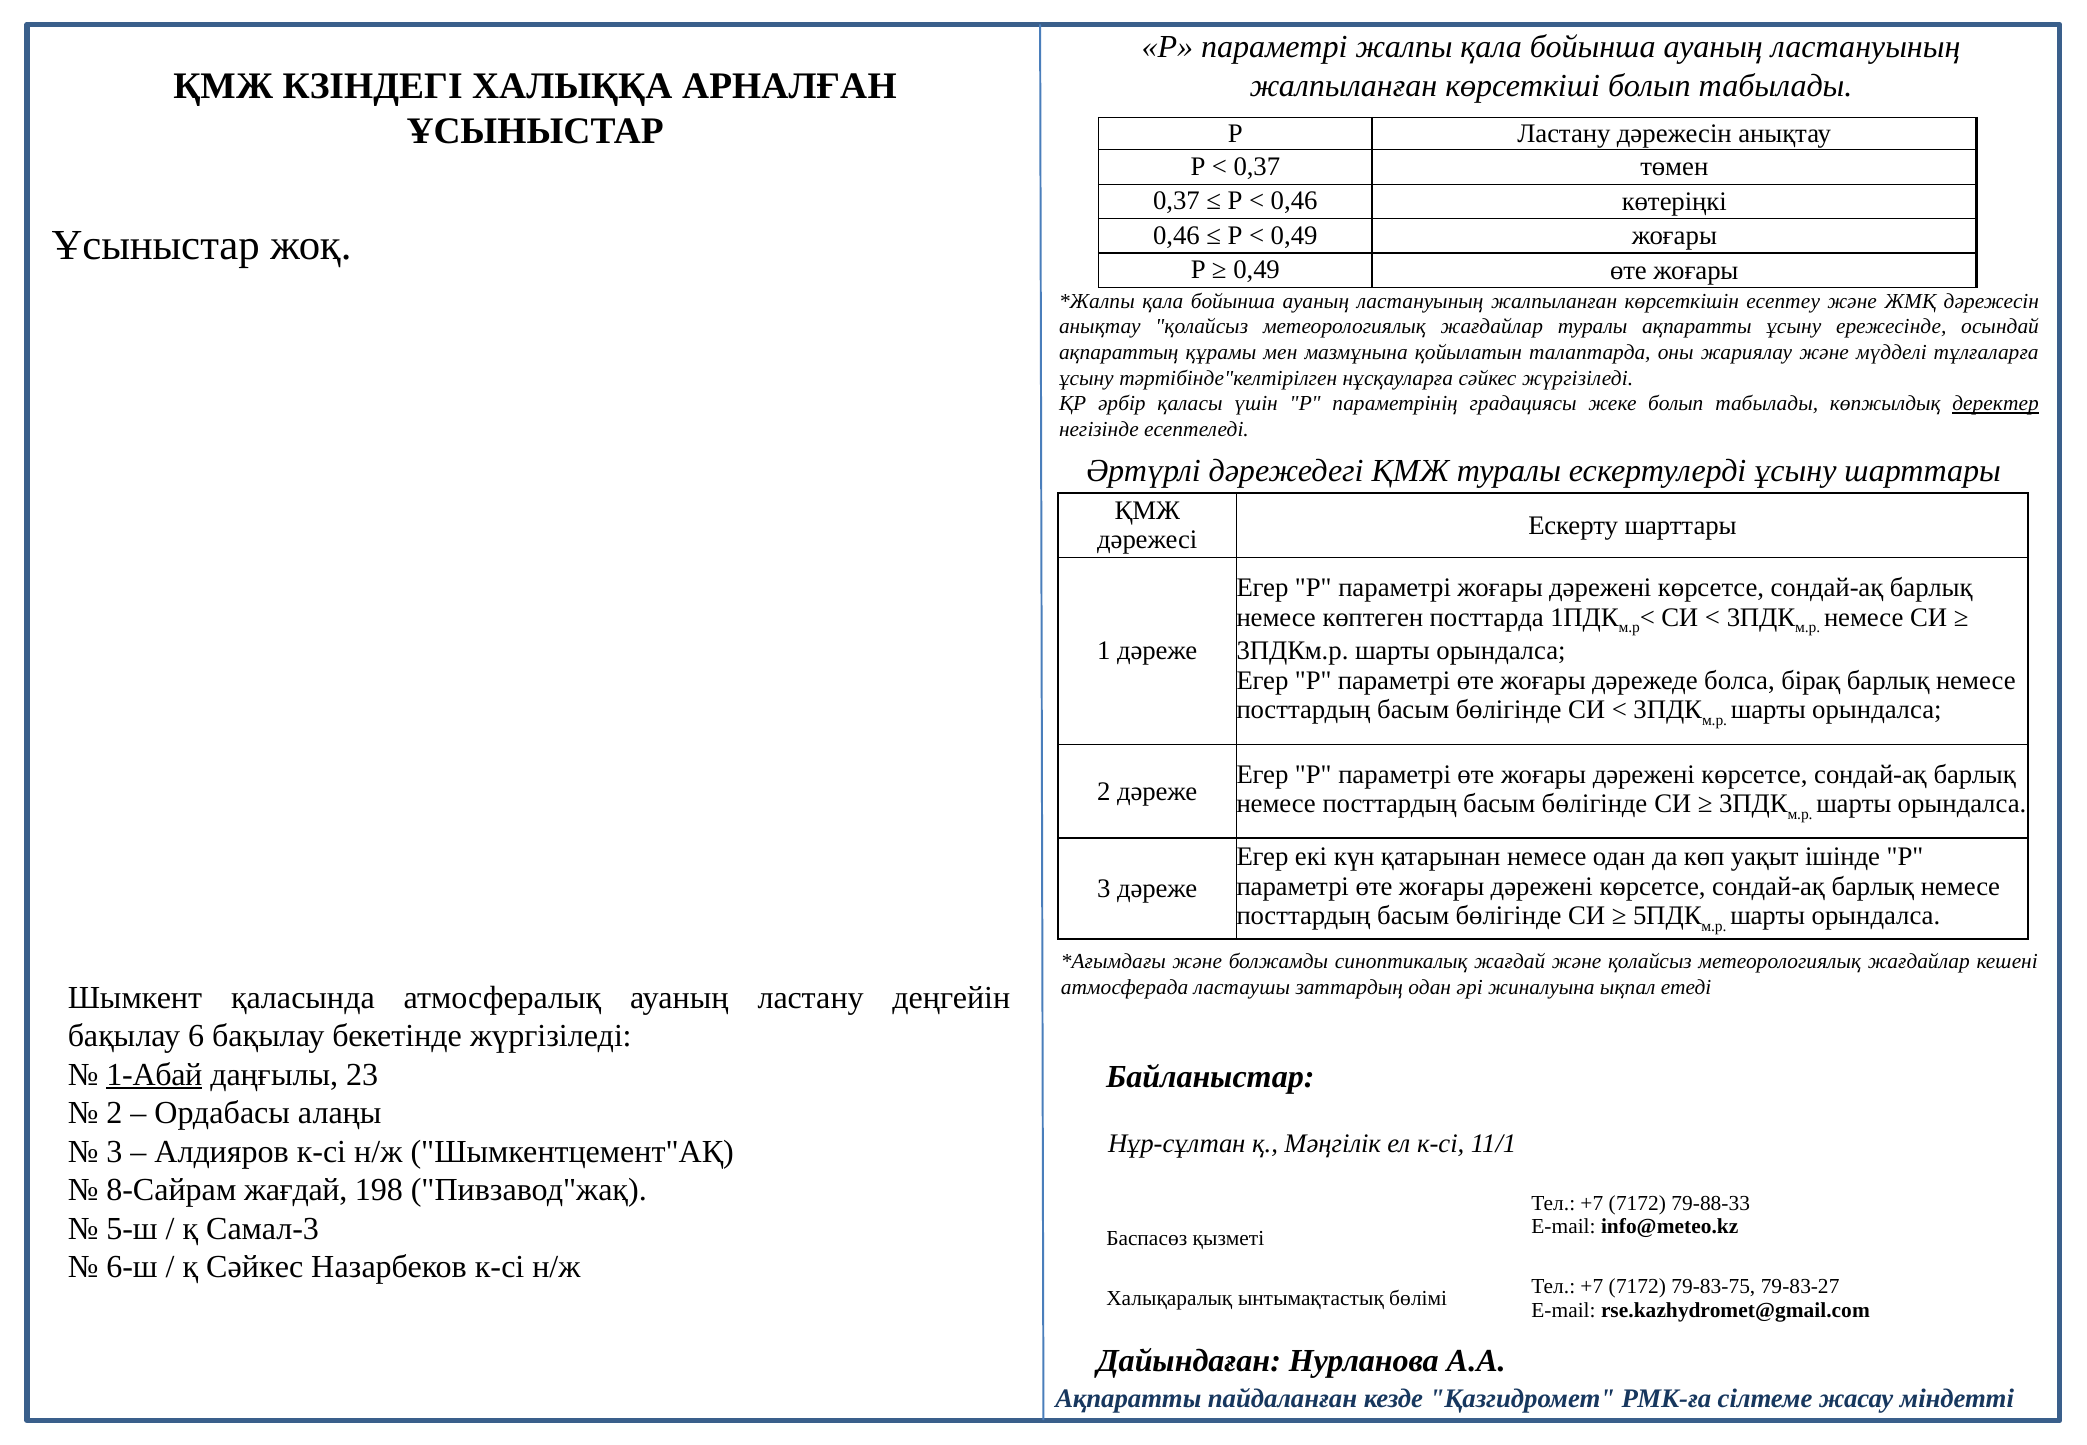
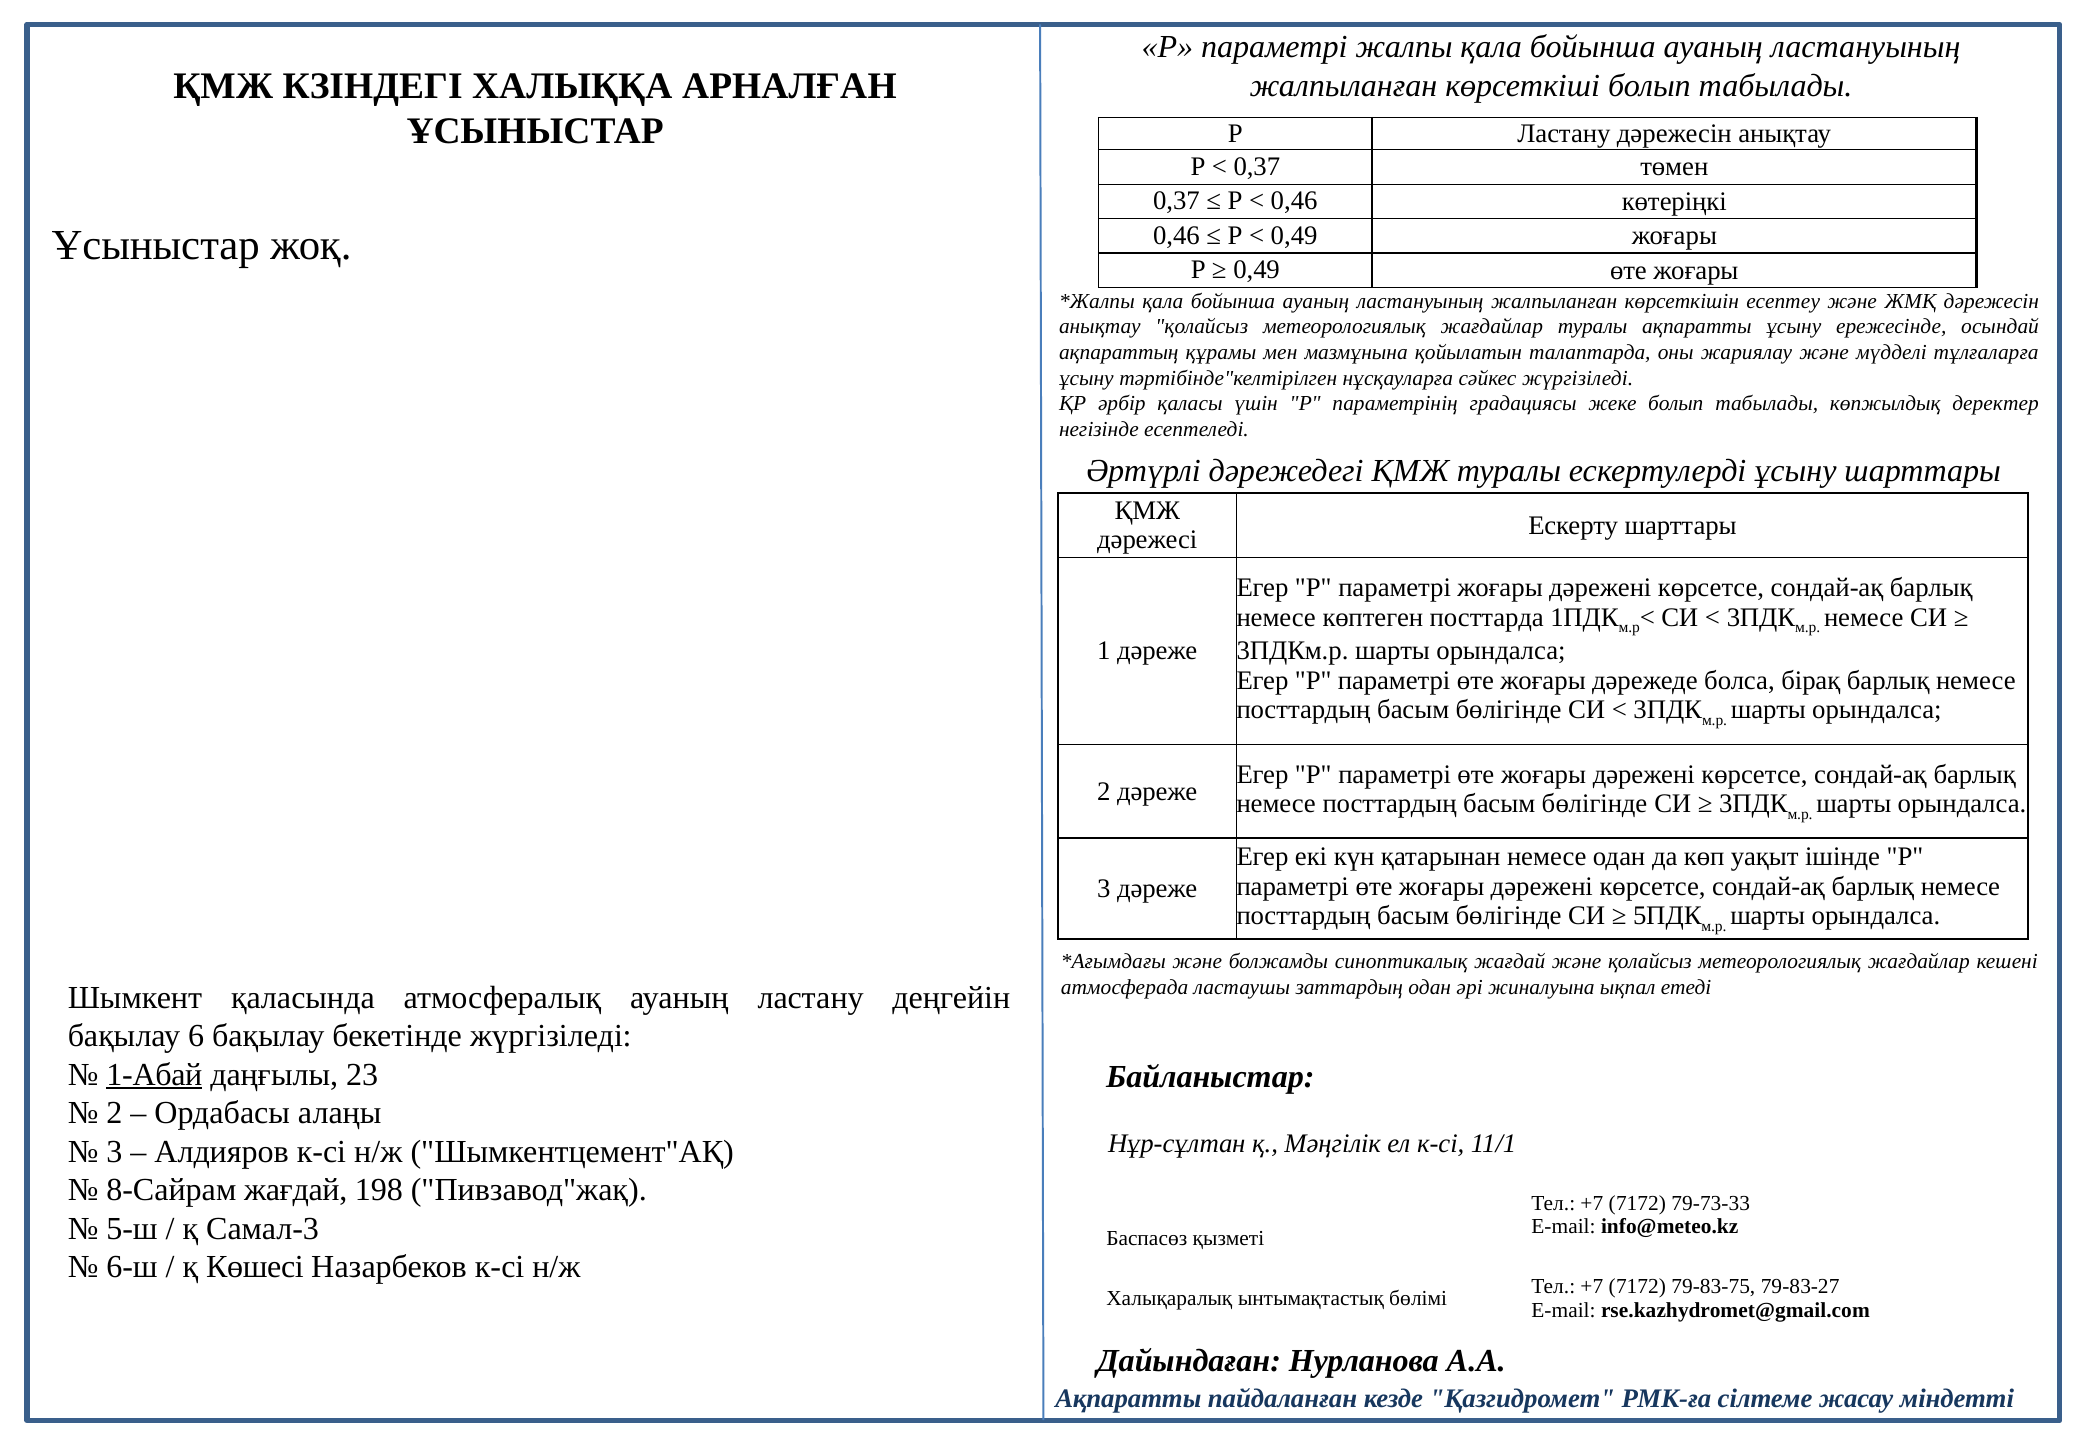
деректер underline: present -> none
79-88-33: 79-88-33 -> 79-73-33
қ Сәйкес: Сәйкес -> Көшесі
